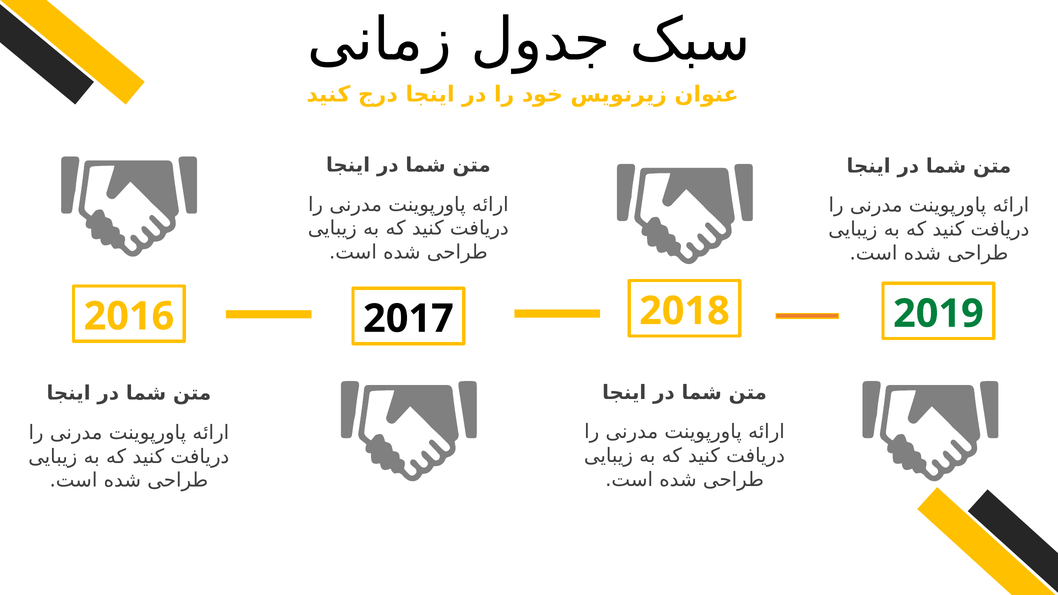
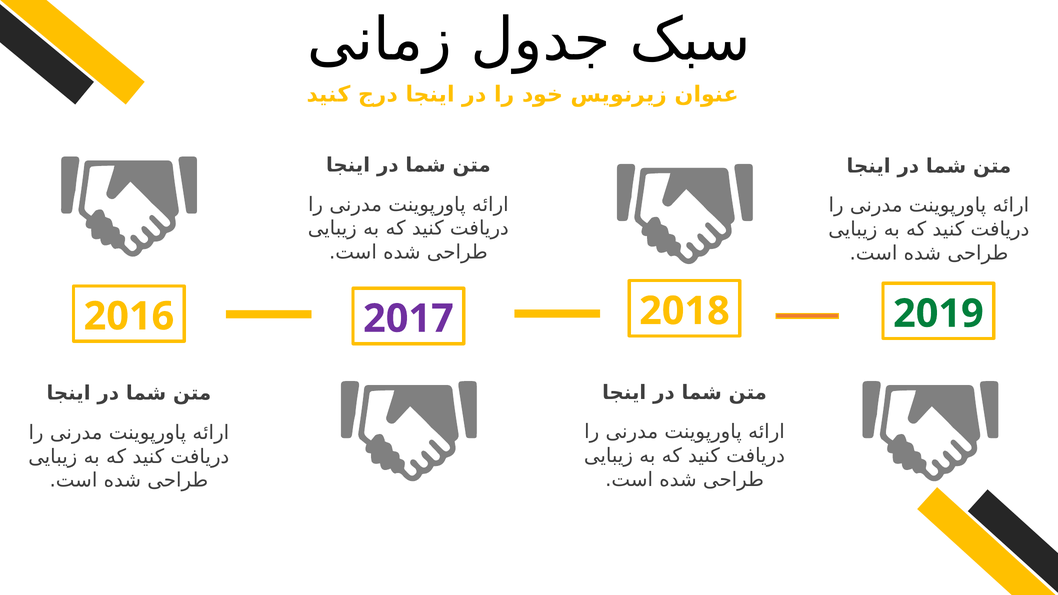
2017 colour: black -> purple
